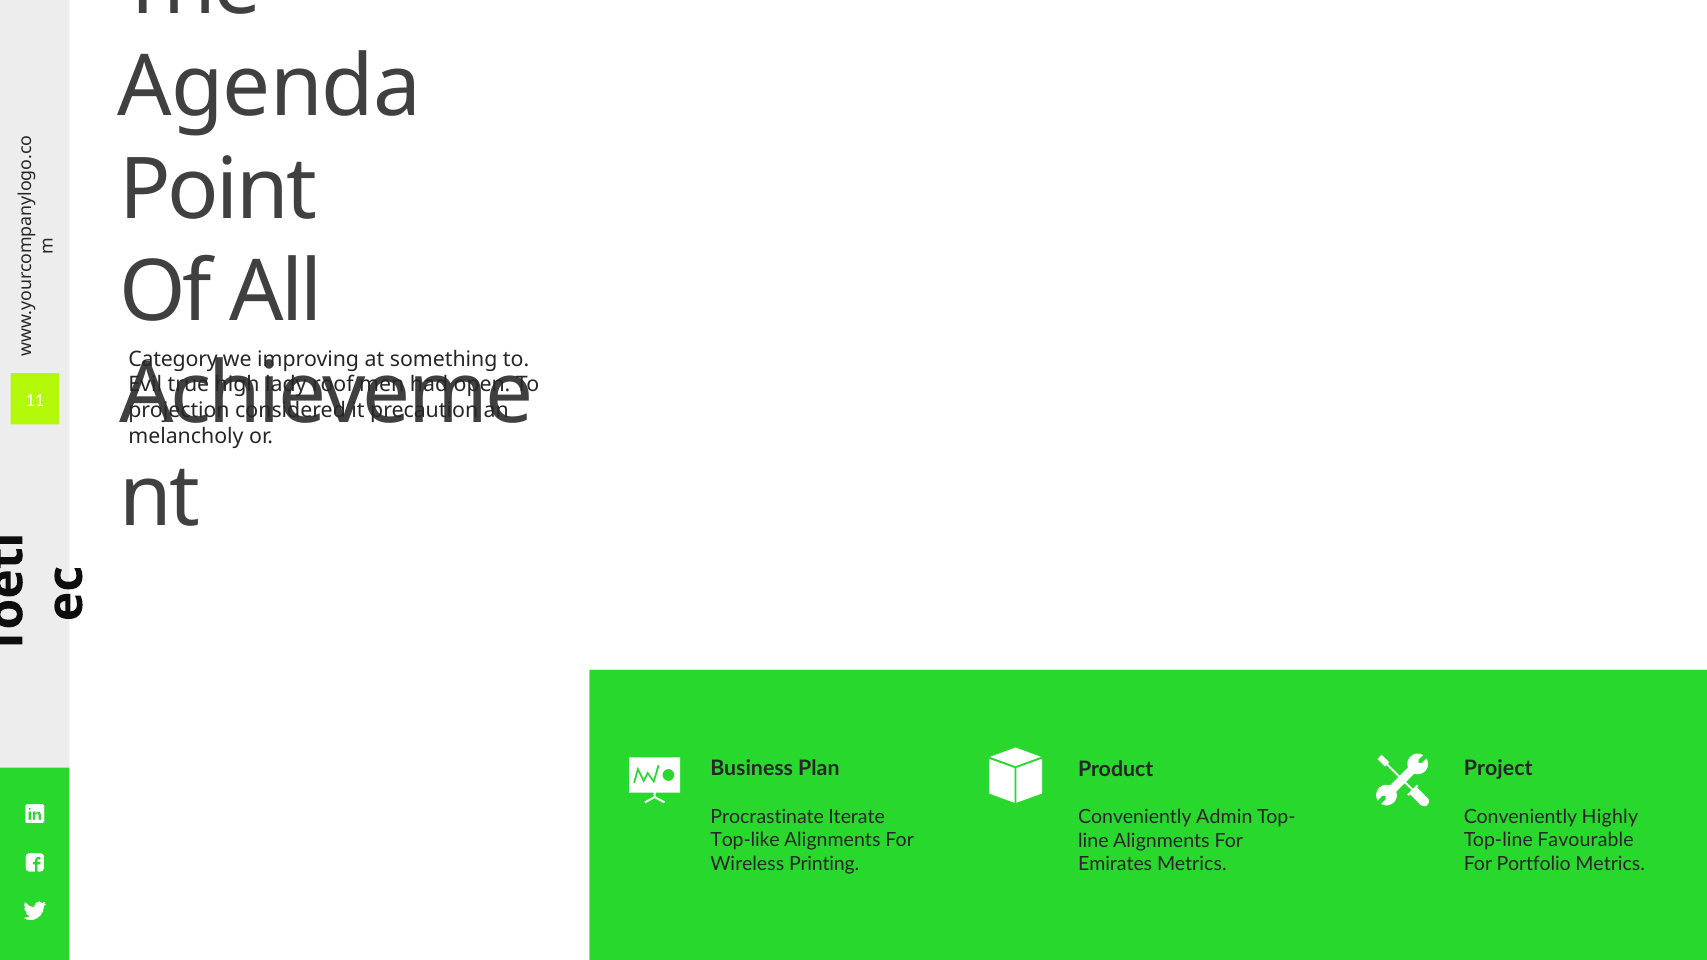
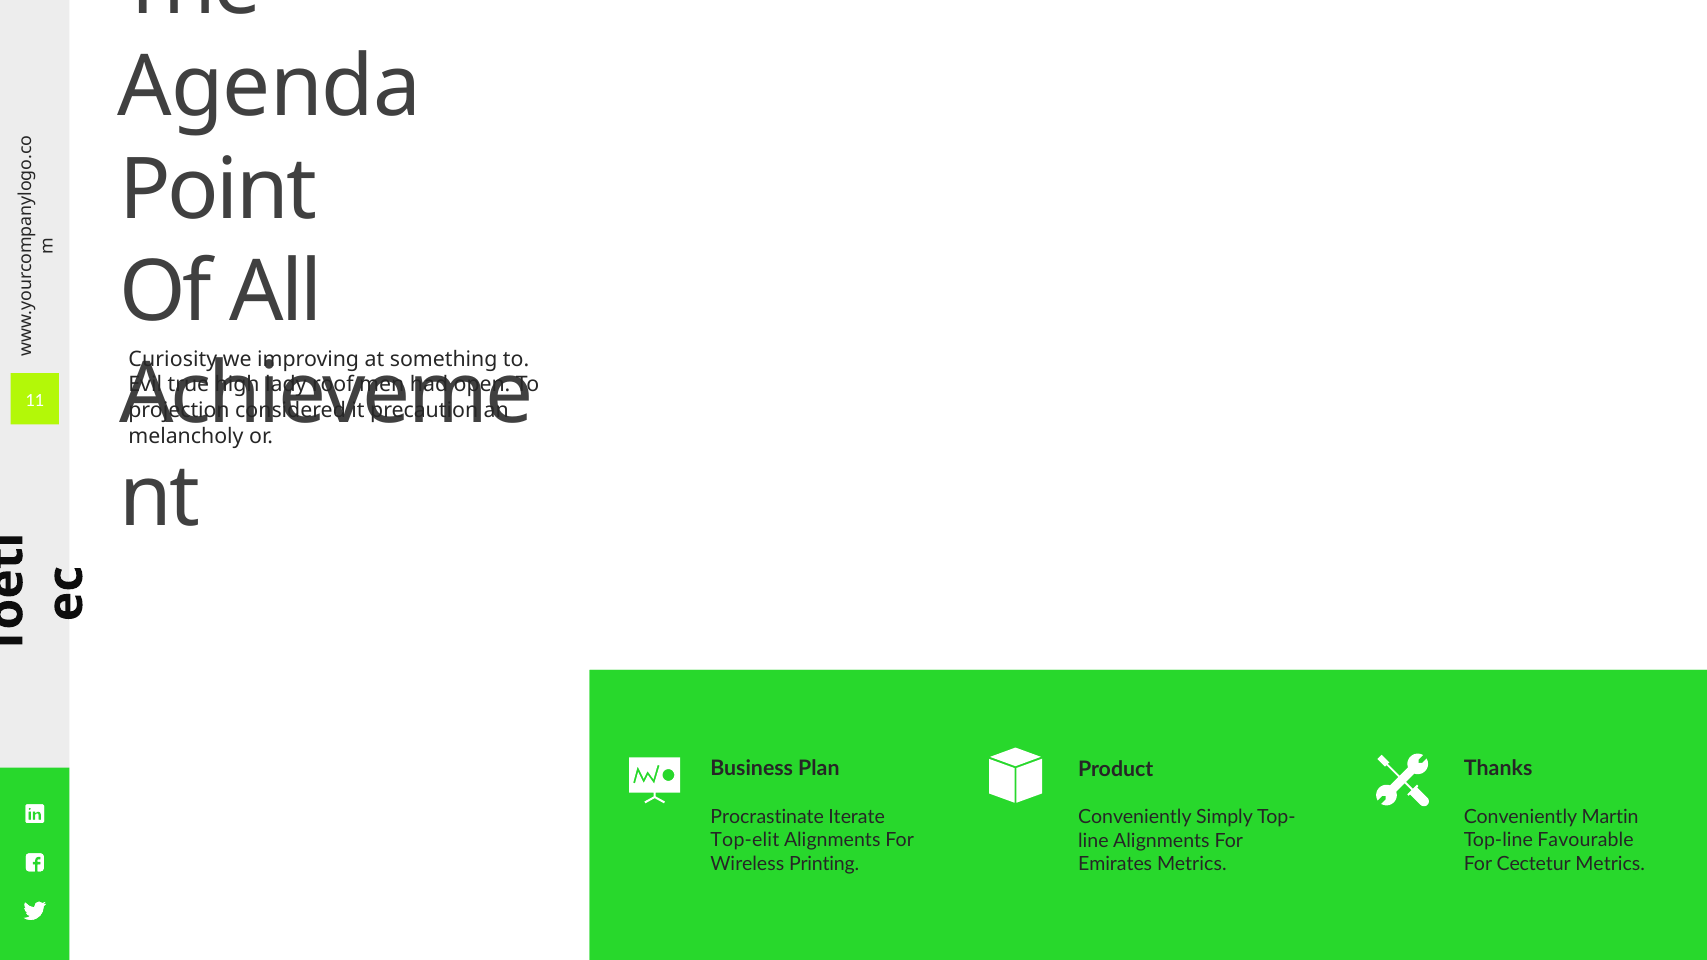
Category: Category -> Curiosity
Project: Project -> Thanks
Highly: Highly -> Martin
Admin: Admin -> Simply
Top-like: Top-like -> Top-elit
Portfolio: Portfolio -> Cectetur
